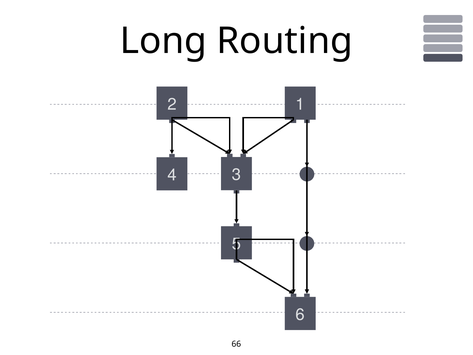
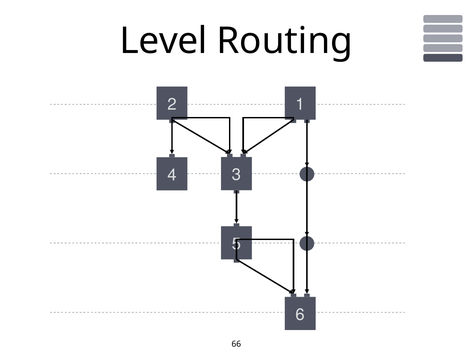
Long: Long -> Level
